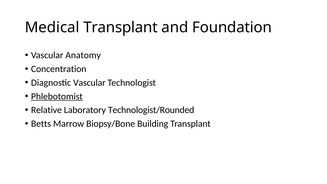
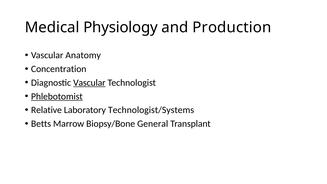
Medical Transplant: Transplant -> Physiology
Foundation: Foundation -> Production
Vascular at (89, 83) underline: none -> present
Technologist/Rounded: Technologist/Rounded -> Technologist/Systems
Building: Building -> General
